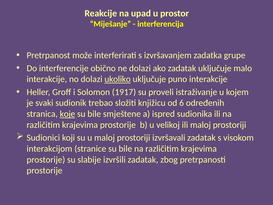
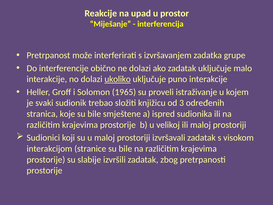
1917: 1917 -> 1965
6: 6 -> 3
koje underline: present -> none
